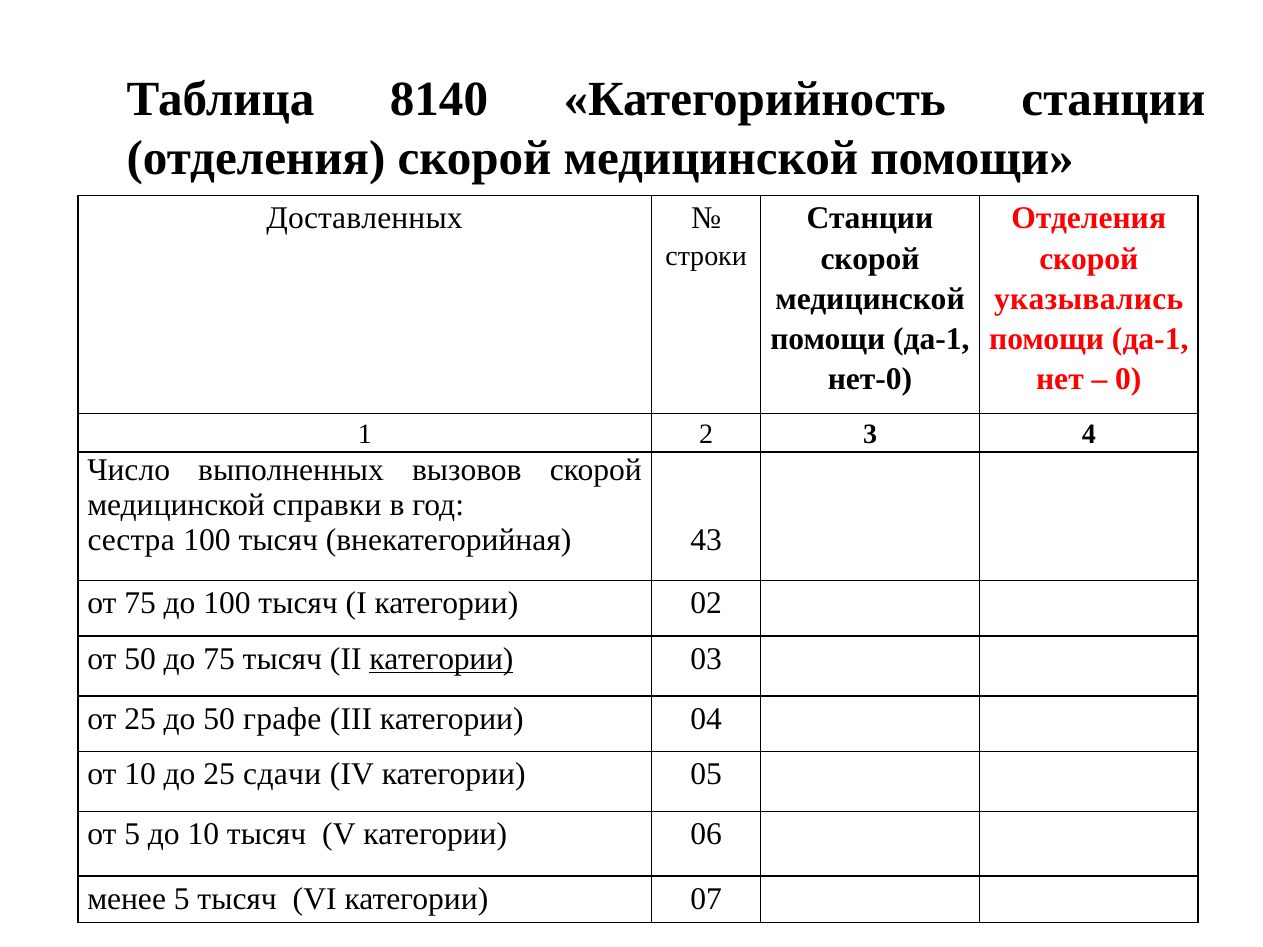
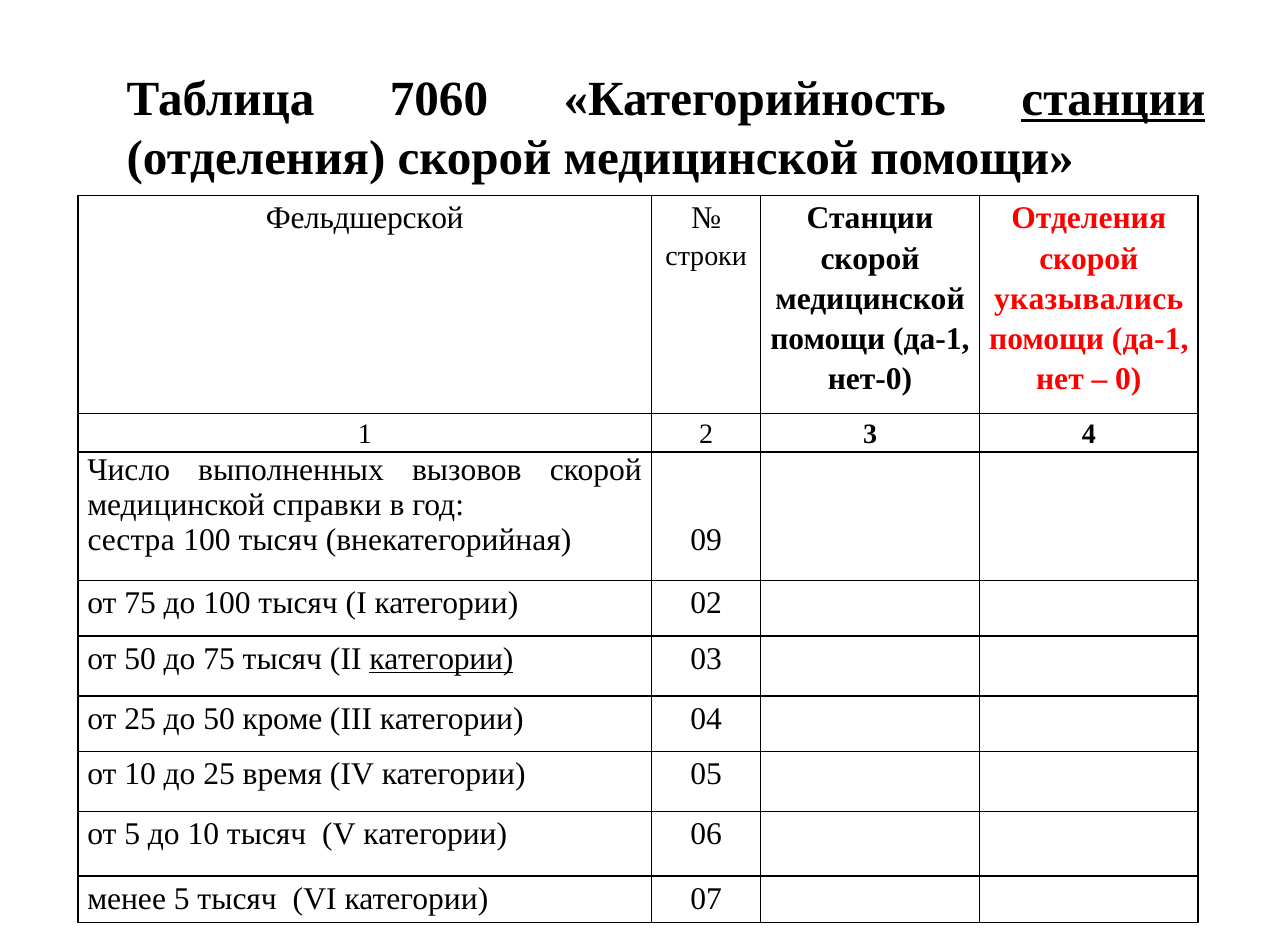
8140: 8140 -> 7060
станции at (1113, 100) underline: none -> present
Доставленных: Доставленных -> Фельдшерской
43: 43 -> 09
графе: графе -> кроме
сдачи: сдачи -> время
